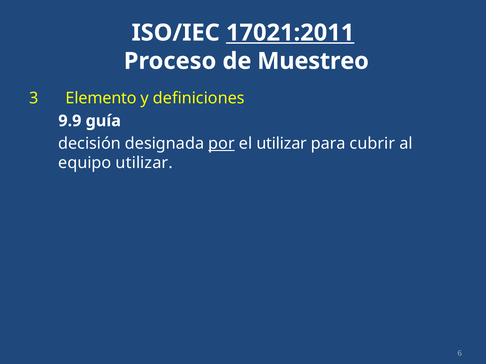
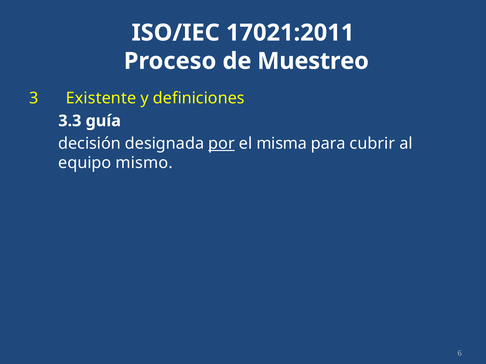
17021:2011 underline: present -> none
Elemento: Elemento -> Existente
9.9: 9.9 -> 3.3
el utilizar: utilizar -> misma
equipo utilizar: utilizar -> mismo
